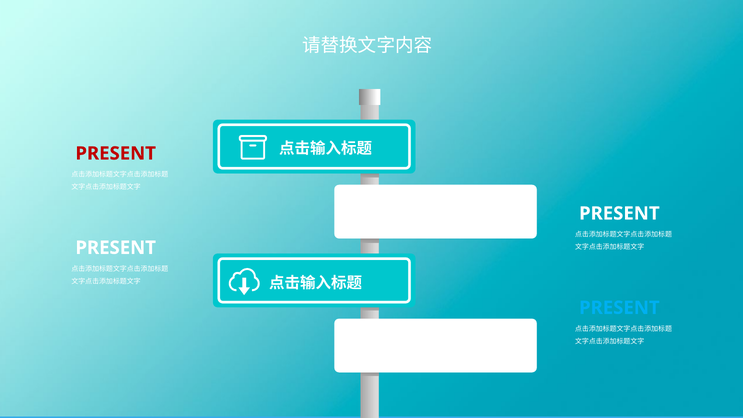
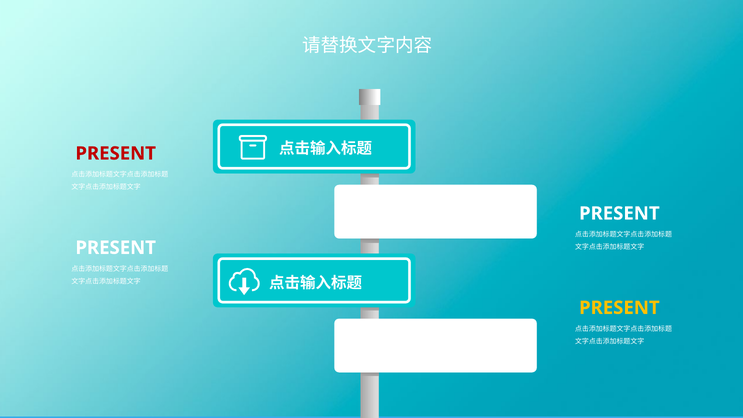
PRESENT at (619, 308) colour: light blue -> yellow
